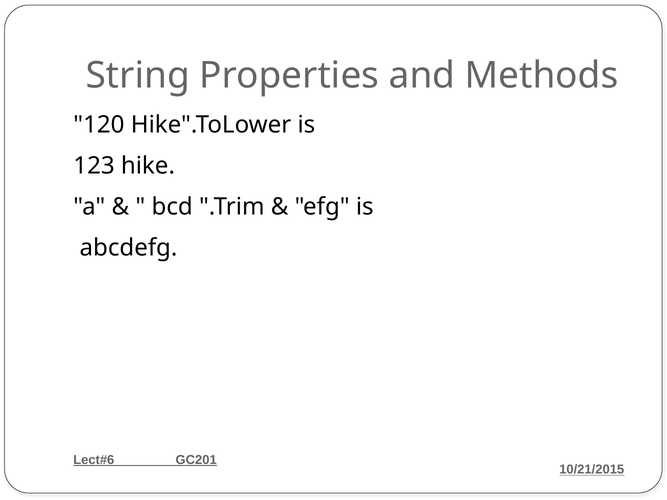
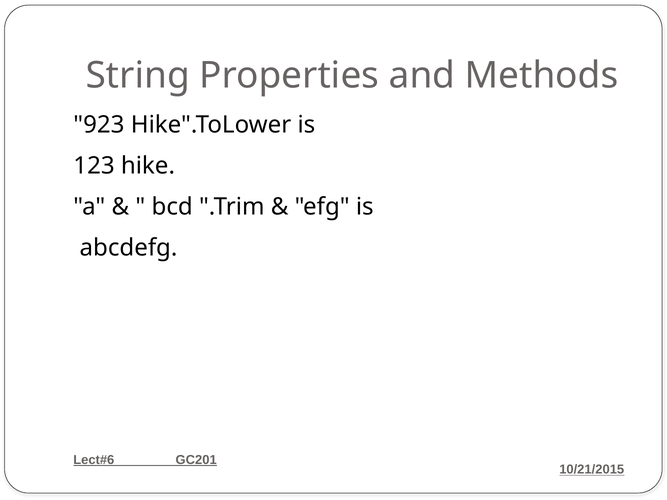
120: 120 -> 923
